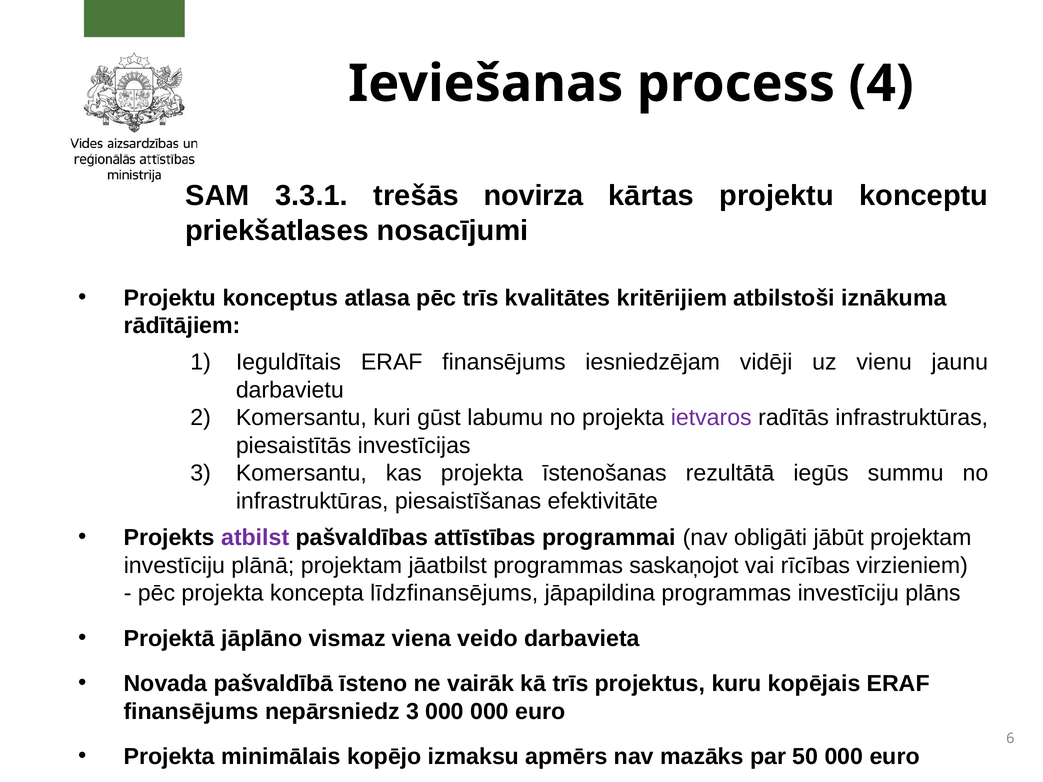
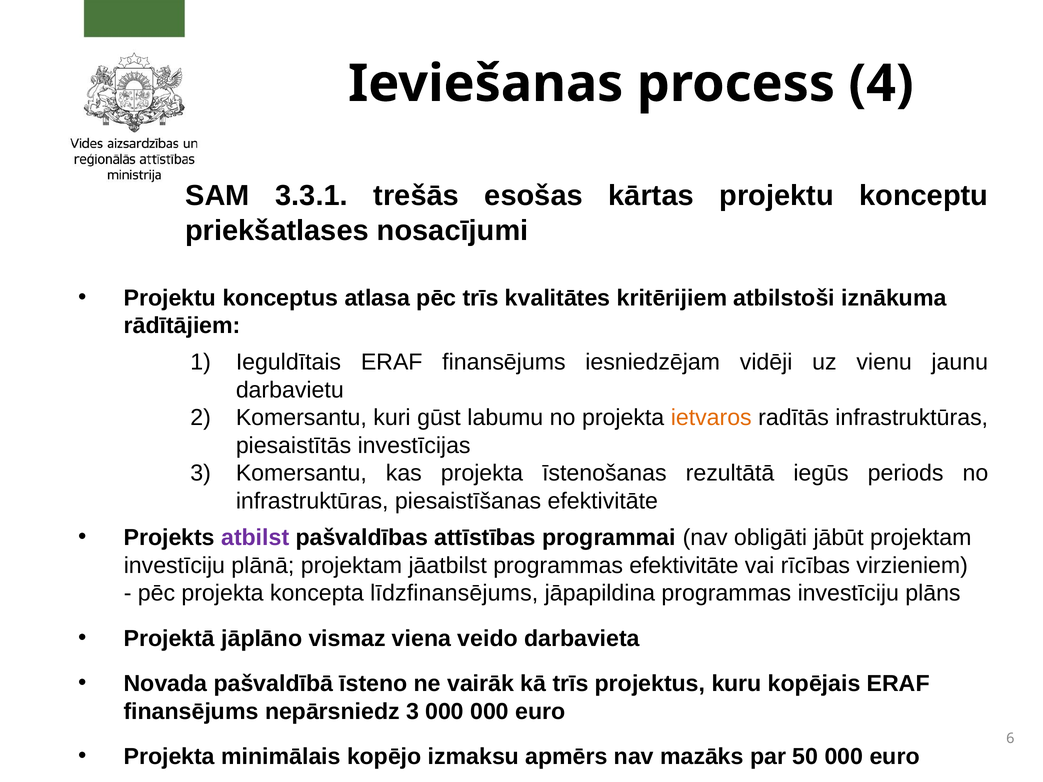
novirza: novirza -> esošas
ietvaros colour: purple -> orange
summu: summu -> periods
programmas saskaņojot: saskaņojot -> efektivitāte
